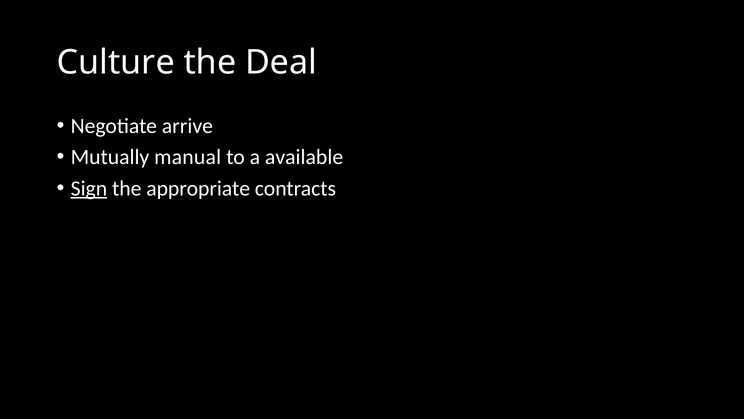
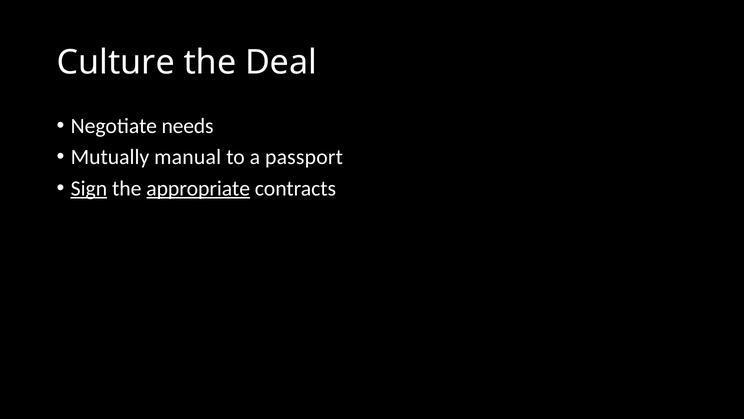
arrive: arrive -> needs
available: available -> passport
appropriate underline: none -> present
